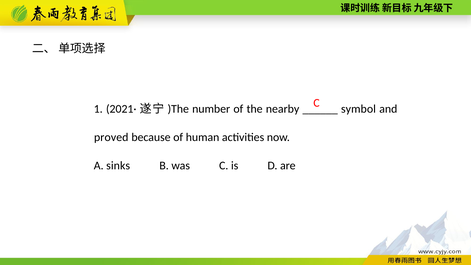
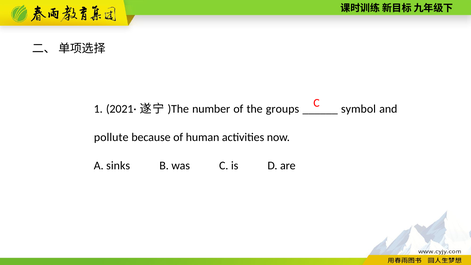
nearby: nearby -> groups
proved: proved -> pollute
